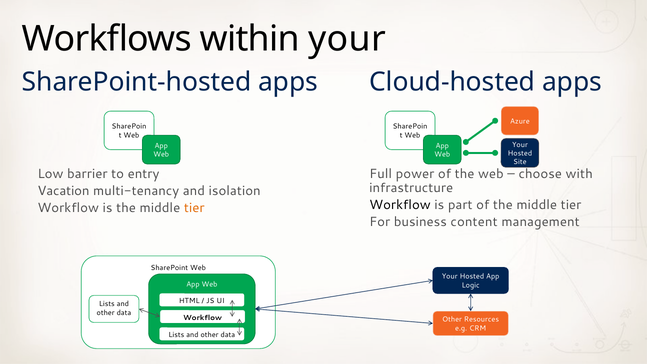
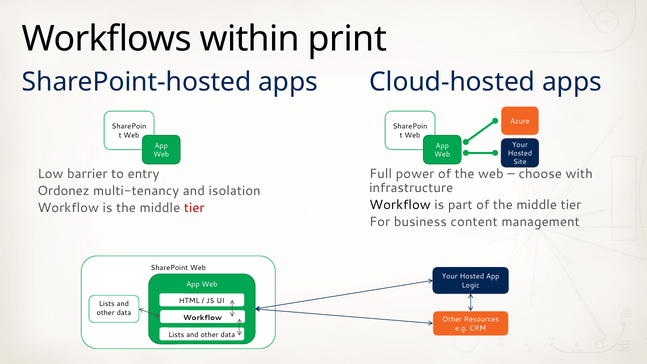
within your: your -> print
Vacation: Vacation -> Ordonez
tier at (194, 208) colour: orange -> red
